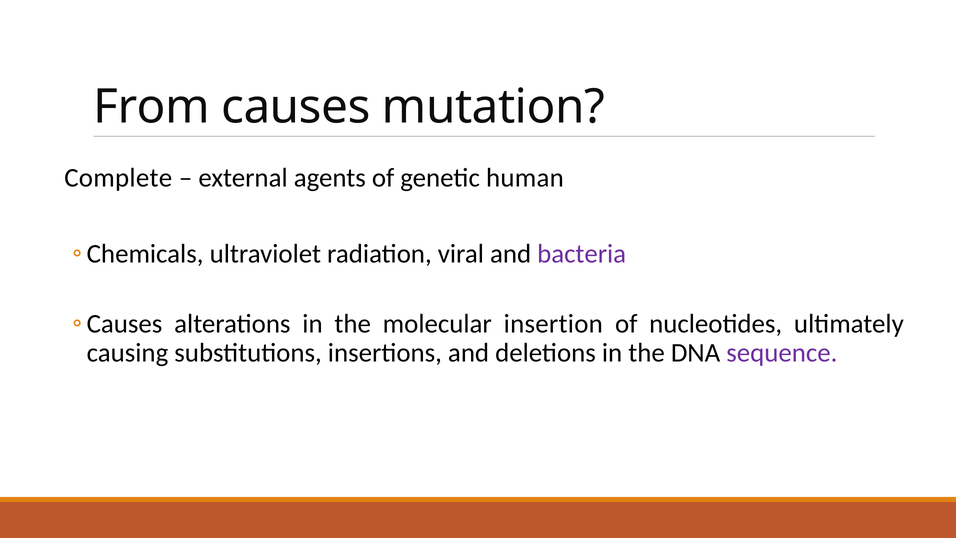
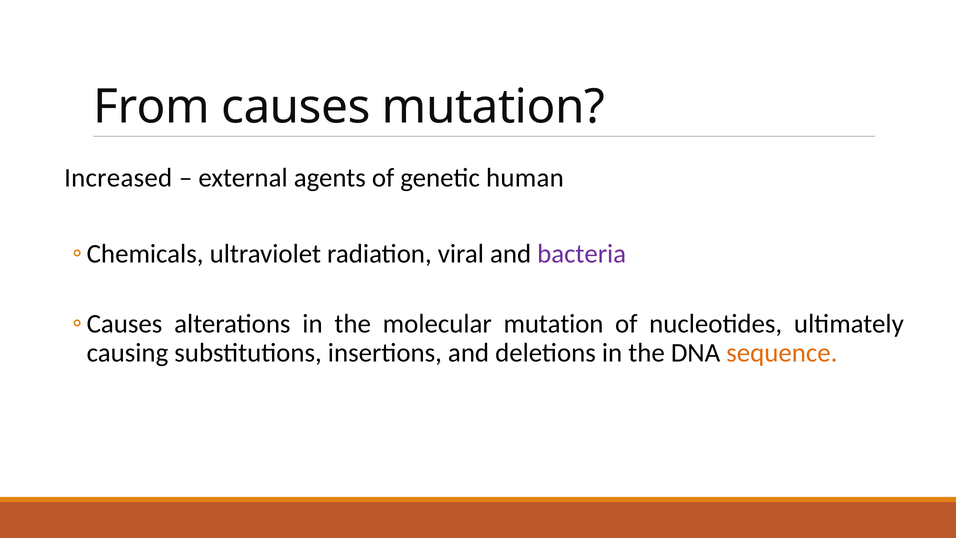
Complete: Complete -> Increased
molecular insertion: insertion -> mutation
sequence colour: purple -> orange
